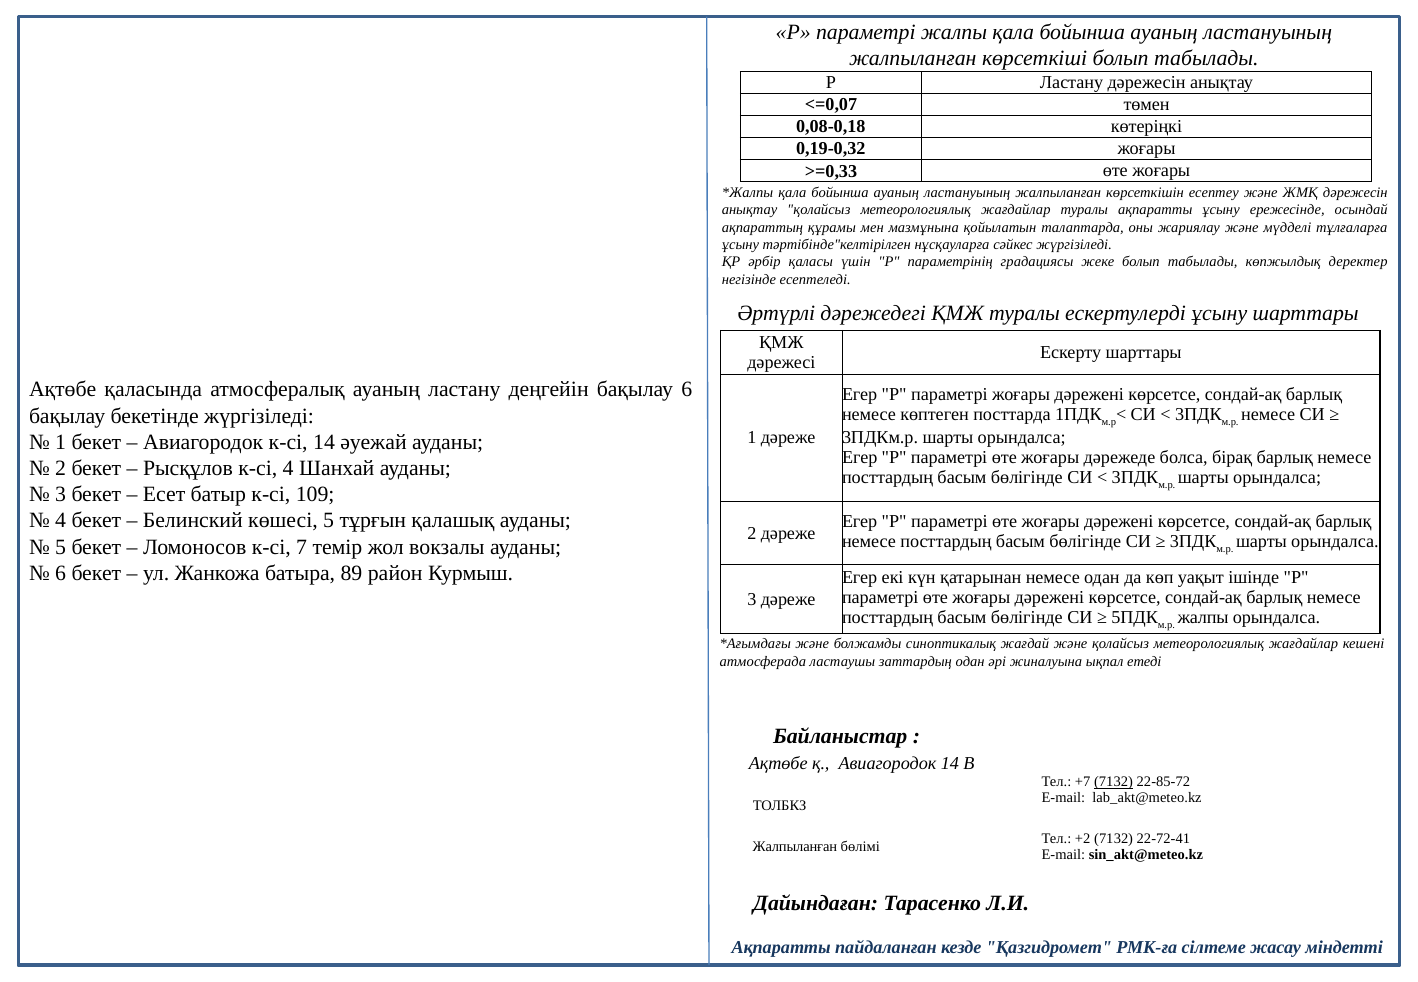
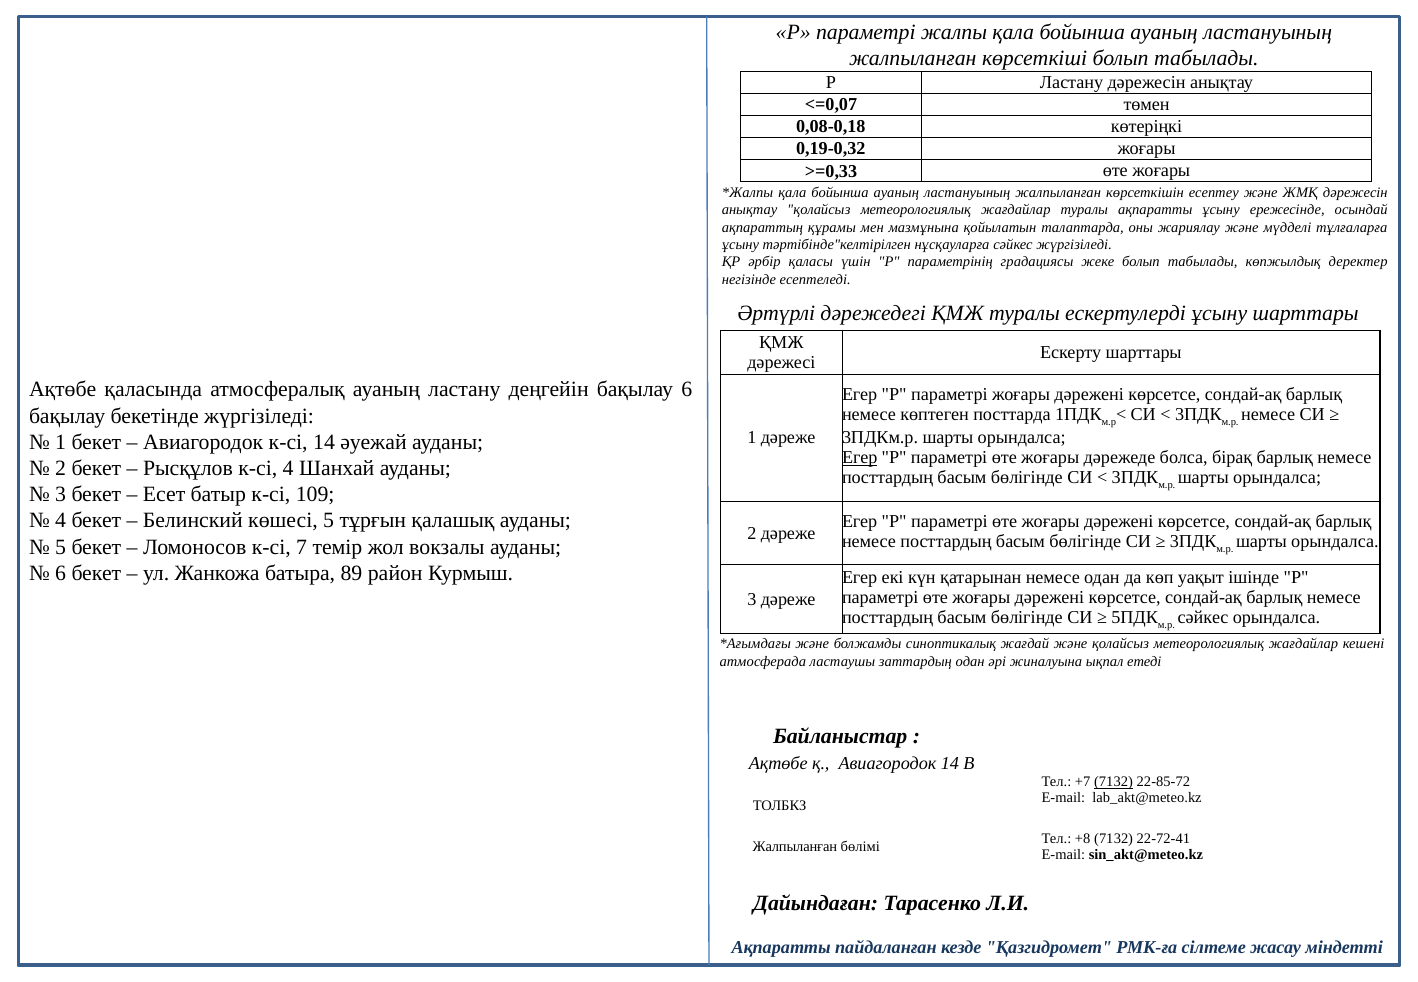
Егер at (860, 458) underline: none -> present
жалпы at (1203, 618): жалпы -> сәйкес
+2: +2 -> +8
